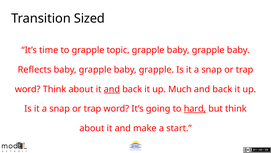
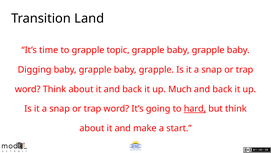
Sized: Sized -> Land
Reflects: Reflects -> Digging
and at (112, 89) underline: present -> none
